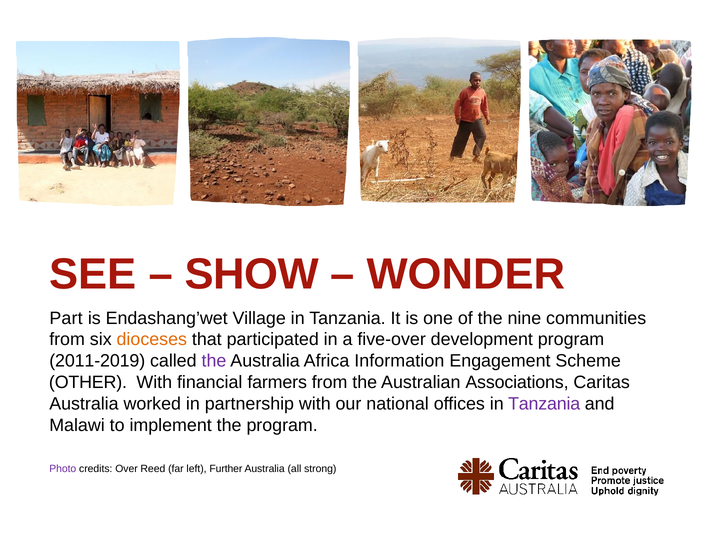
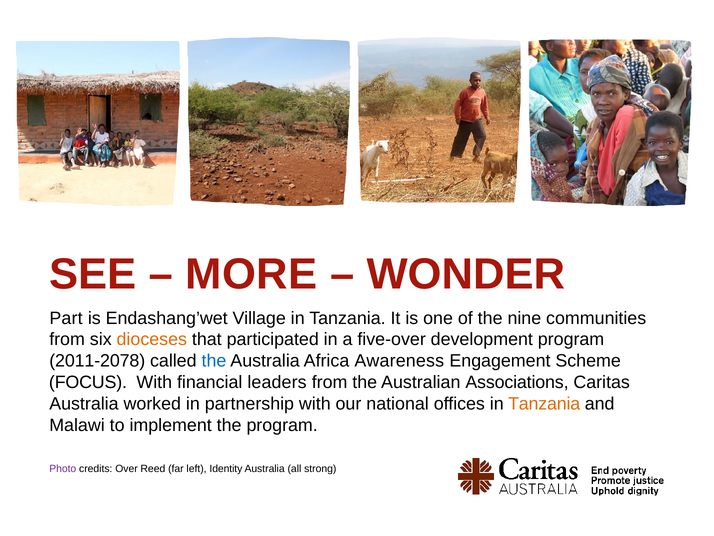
SHOW: SHOW -> MORE
2011-2019: 2011-2019 -> 2011-2078
the at (214, 361) colour: purple -> blue
Information: Information -> Awareness
OTHER: OTHER -> FOCUS
farmers: farmers -> leaders
Tanzania at (544, 404) colour: purple -> orange
Further: Further -> Identity
